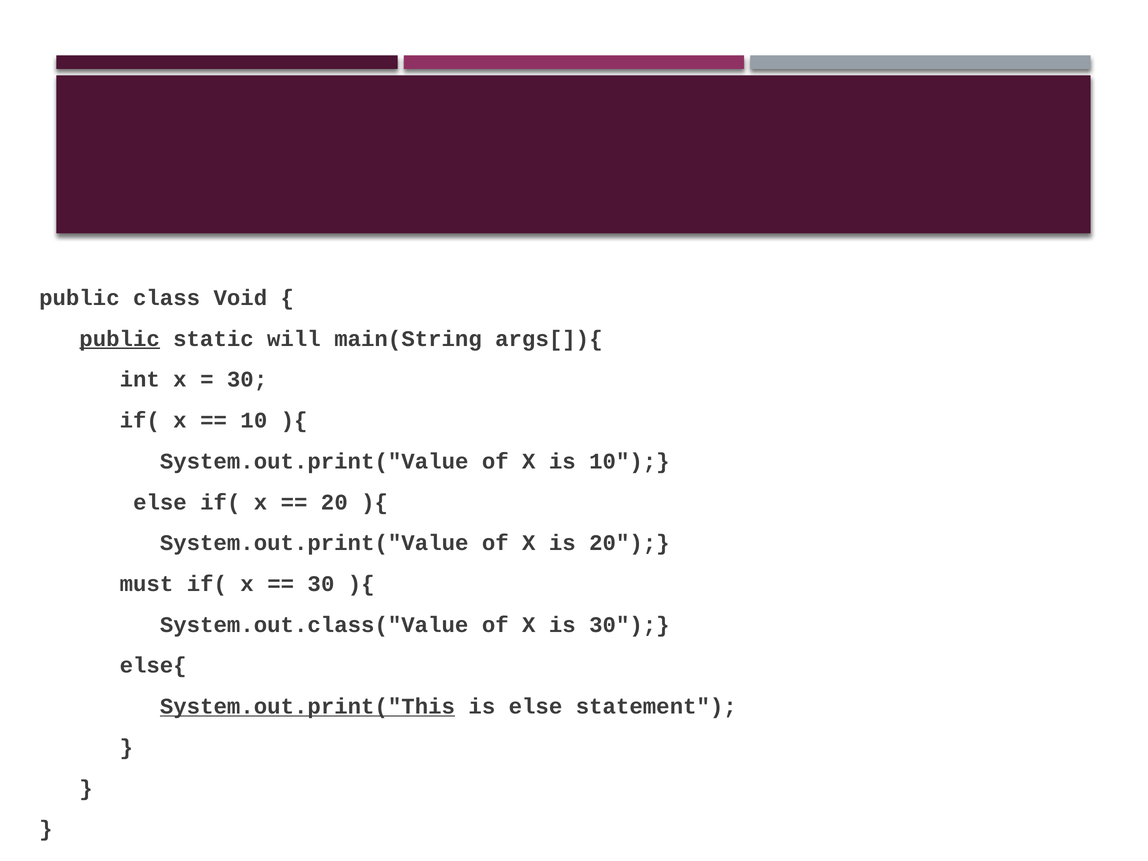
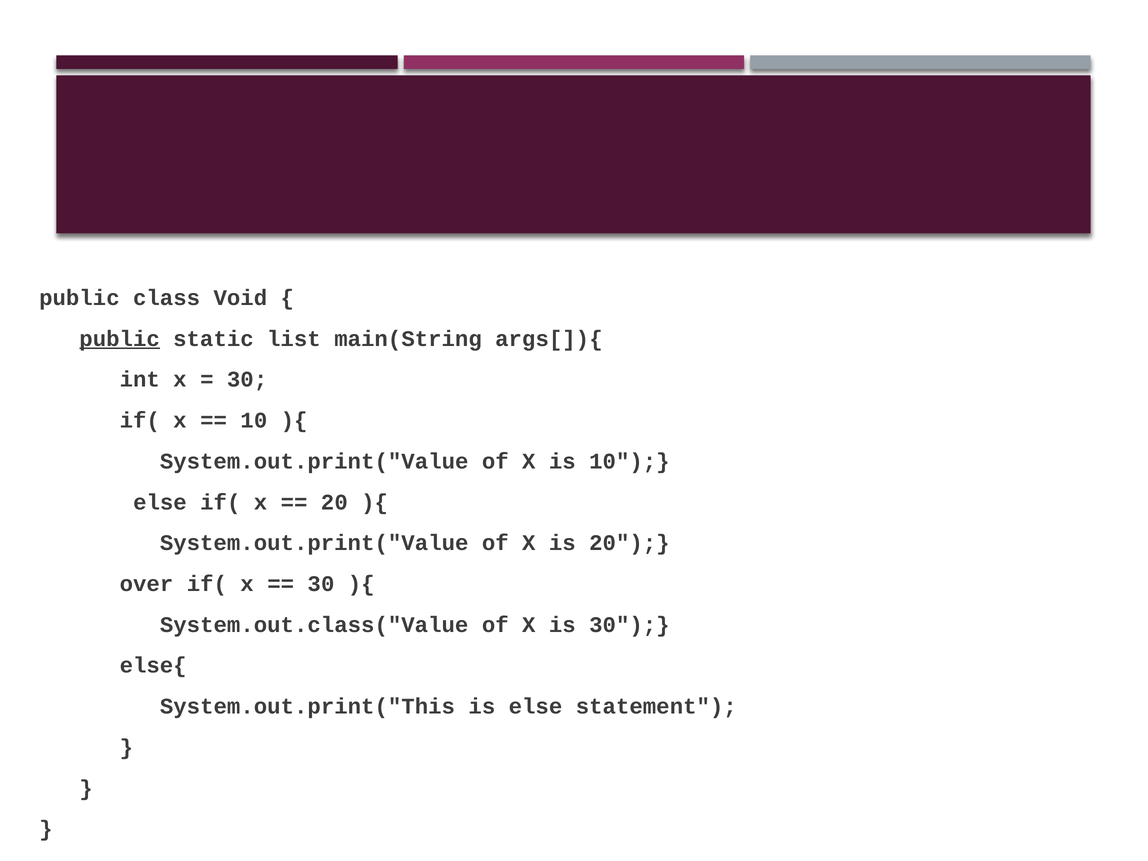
will: will -> list
must: must -> over
System.out.print("This underline: present -> none
